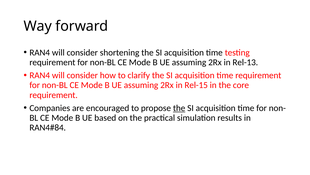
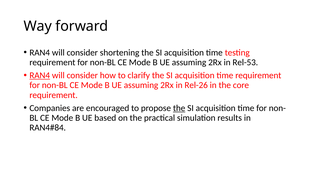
Rel-13: Rel-13 -> Rel-53
RAN4 at (40, 75) underline: none -> present
Rel-15: Rel-15 -> Rel-26
